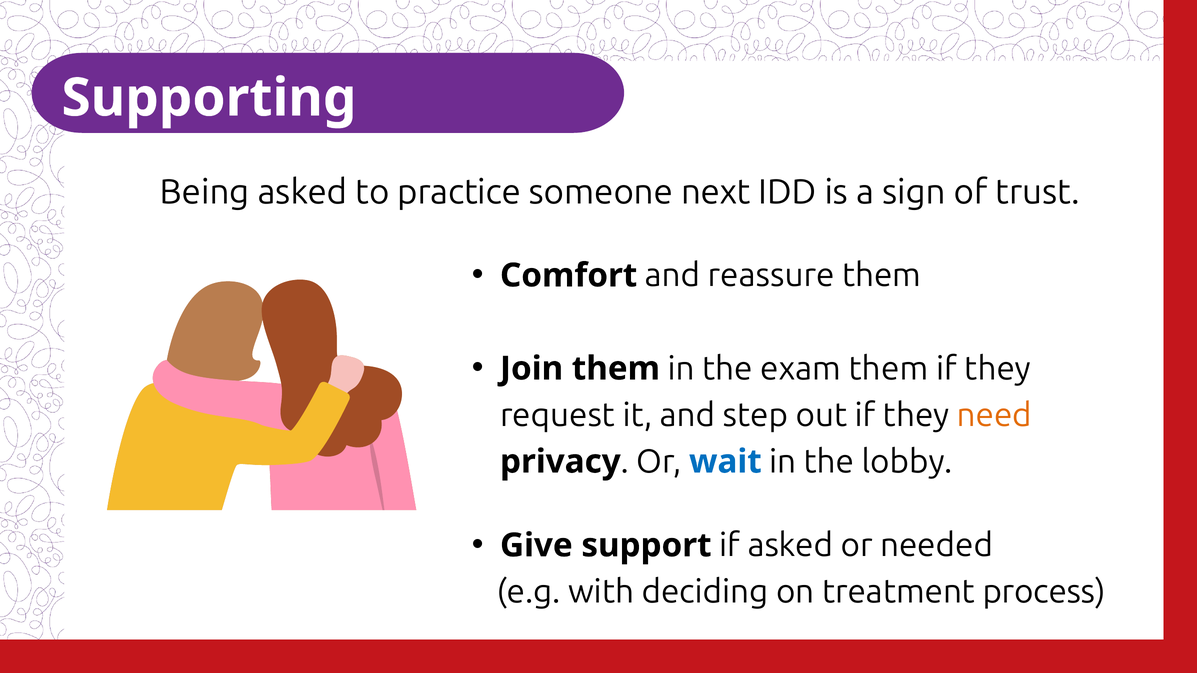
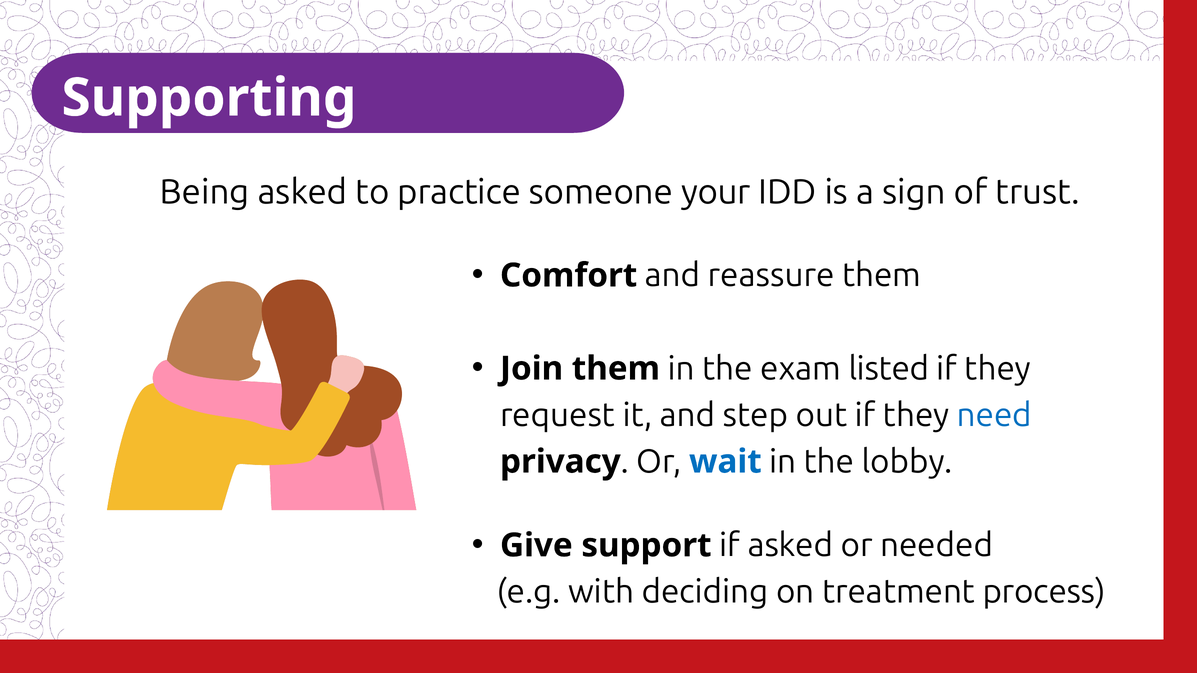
next: next -> your
exam them: them -> listed
need colour: orange -> blue
